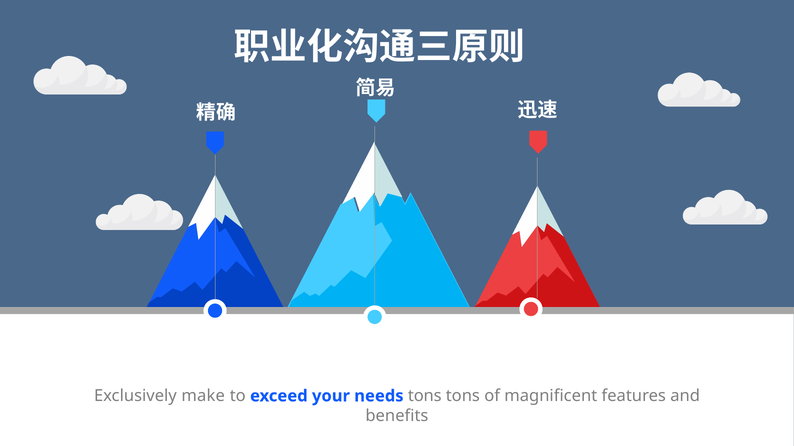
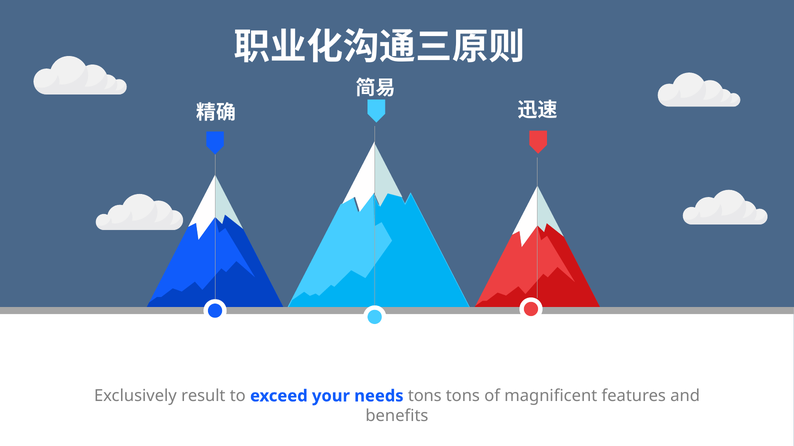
make: make -> result
